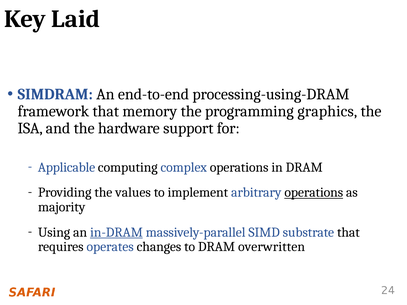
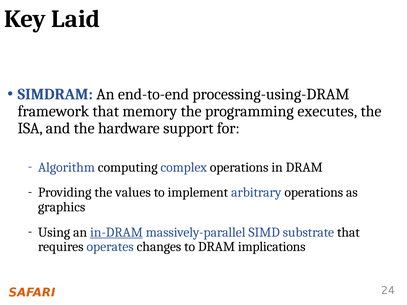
graphics: graphics -> executes
Applicable: Applicable -> Algorithm
operations at (314, 193) underline: present -> none
majority: majority -> graphics
overwritten: overwritten -> implications
